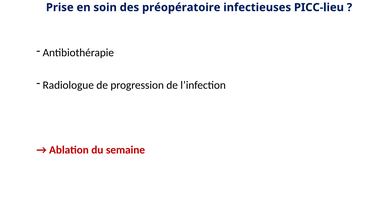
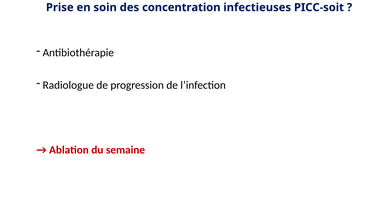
préopératoire: préopératoire -> concentration
PICC-lieu: PICC-lieu -> PICC-soit
